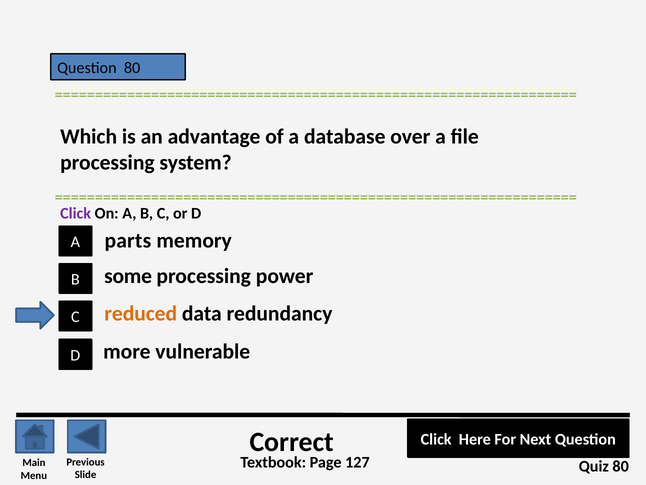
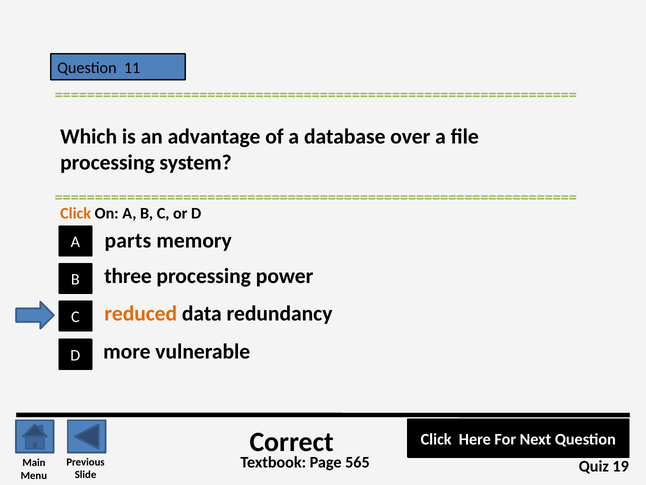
Question 80: 80 -> 11
Click at (76, 213) colour: purple -> orange
some: some -> three
127: 127 -> 565
Quiz 80: 80 -> 19
